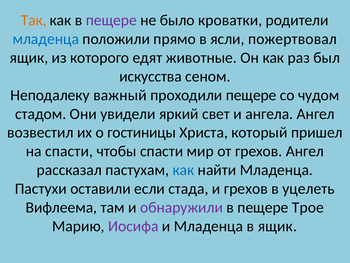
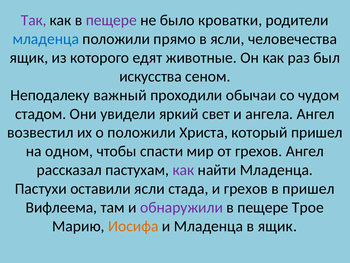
Так colour: orange -> purple
пожертвовал: пожертвовал -> человечества
проходили пещере: пещере -> обычаи
о гостиницы: гостиницы -> положили
на спасти: спасти -> одном
как at (183, 170) colour: blue -> purple
оставили если: если -> ясли
в уцелеть: уцелеть -> пришел
Иосифа colour: purple -> orange
